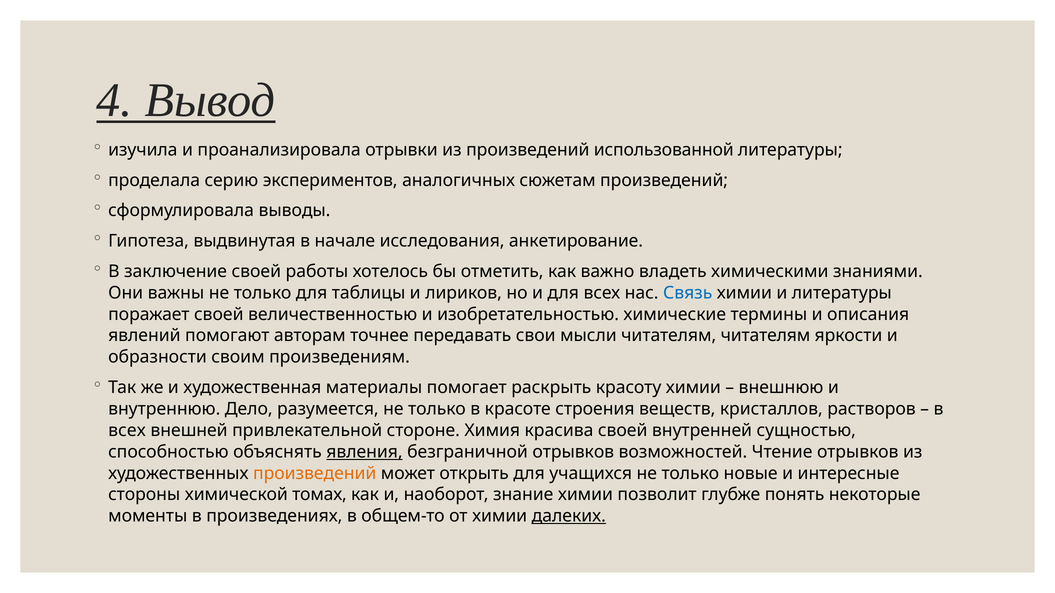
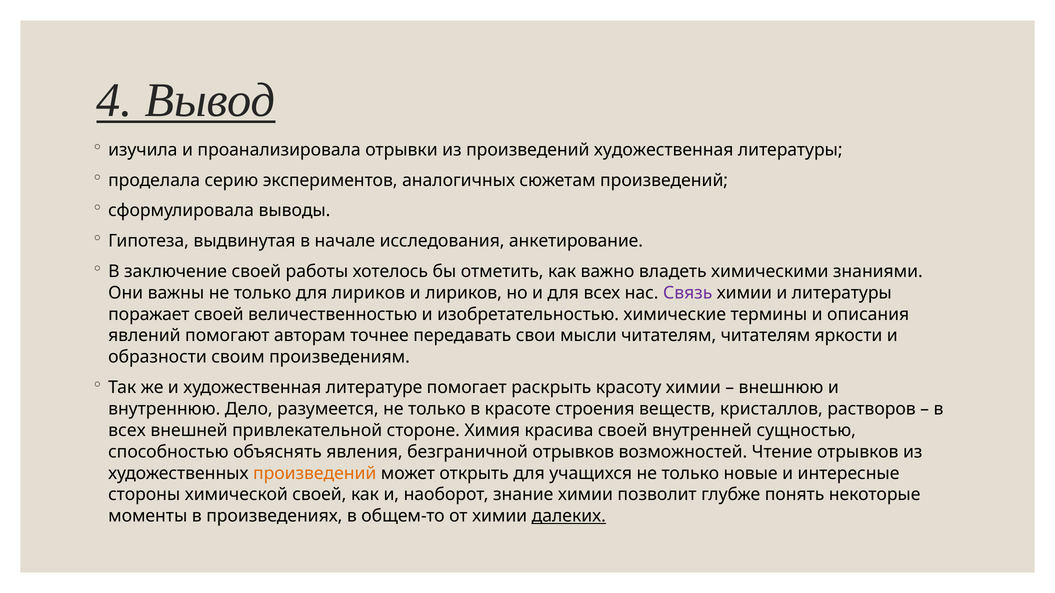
произведений использованной: использованной -> художественная
для таблицы: таблицы -> лириков
Связь colour: blue -> purple
материалы: материалы -> литературе
явления underline: present -> none
химической томах: томах -> своей
